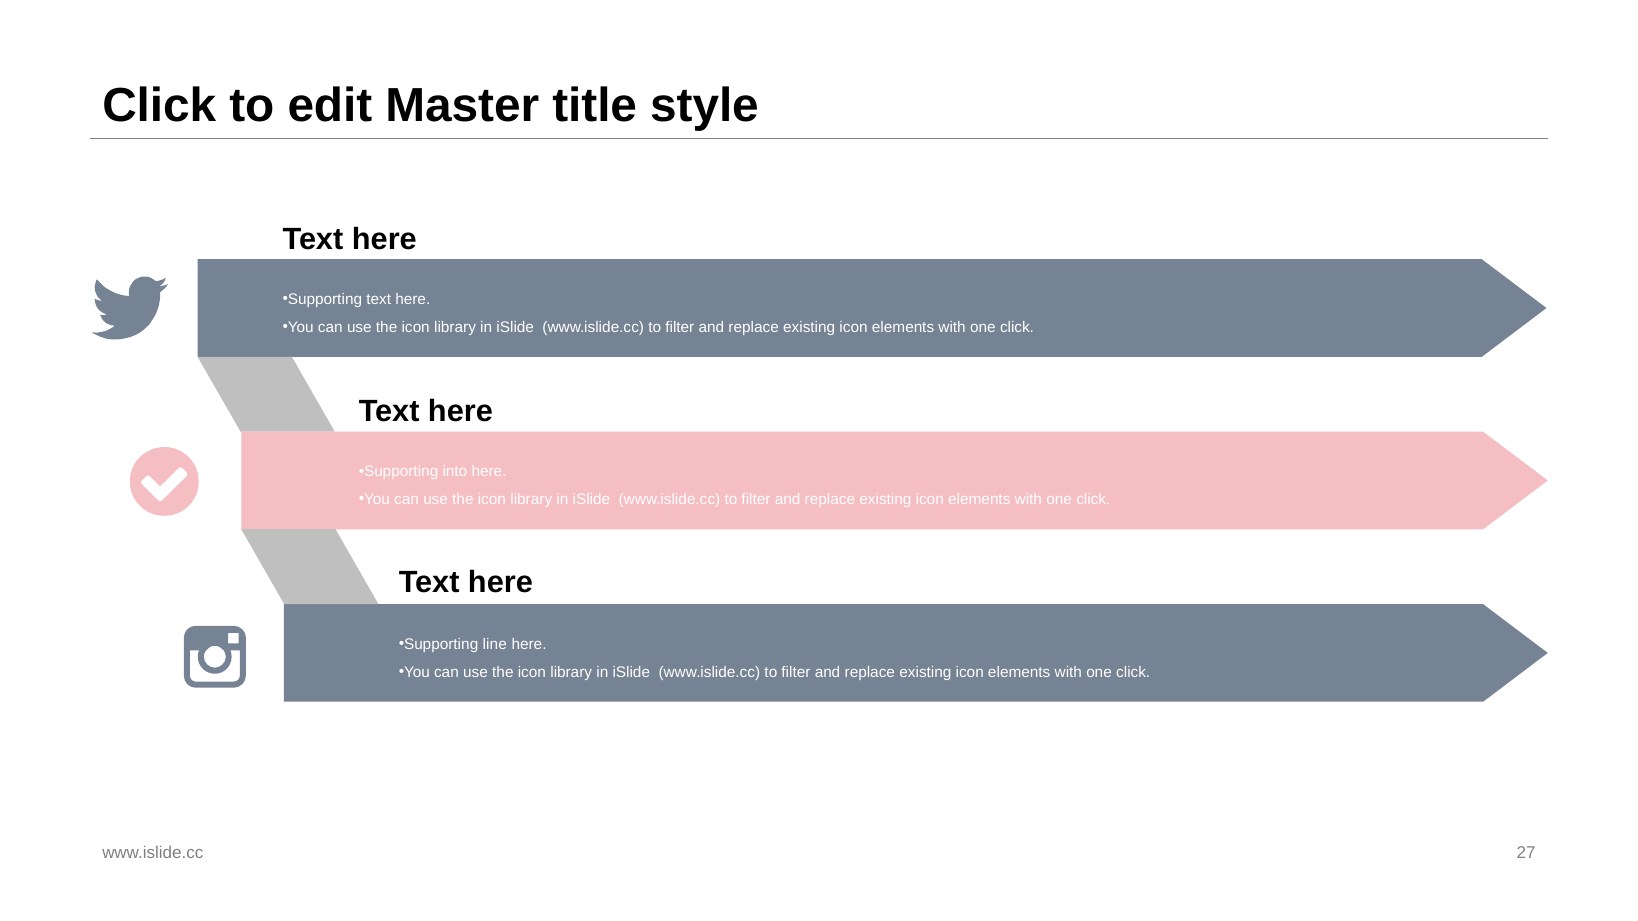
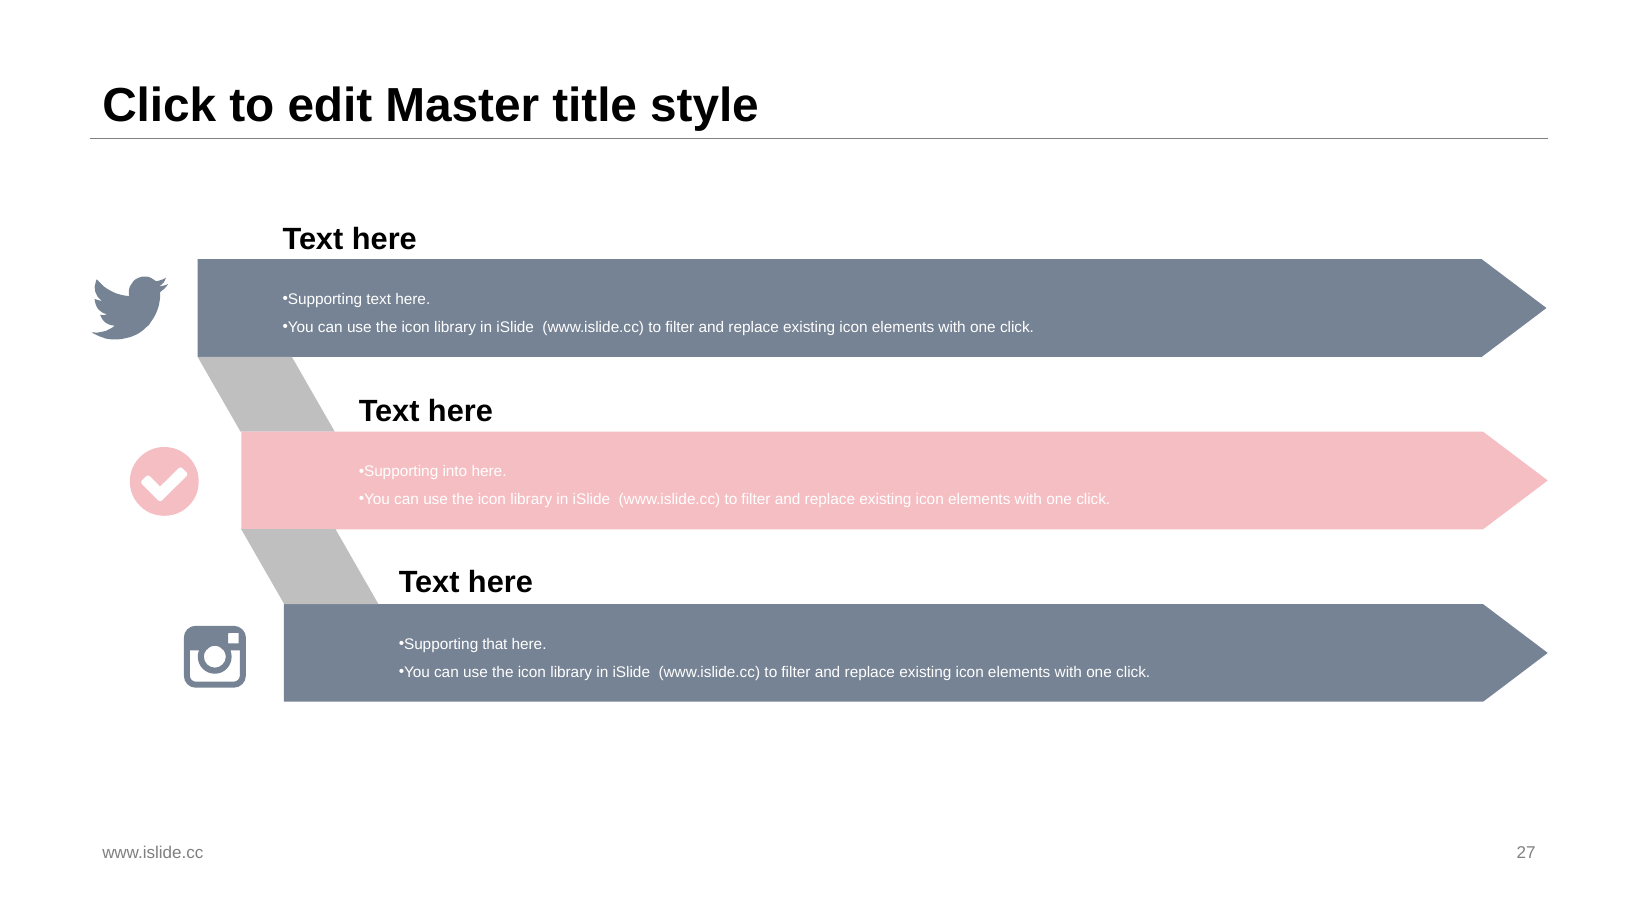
line: line -> that
